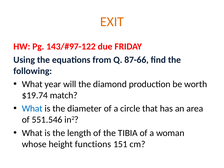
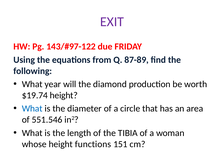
EXIT colour: orange -> purple
87-66: 87-66 -> 87-89
$19.74 match: match -> height
